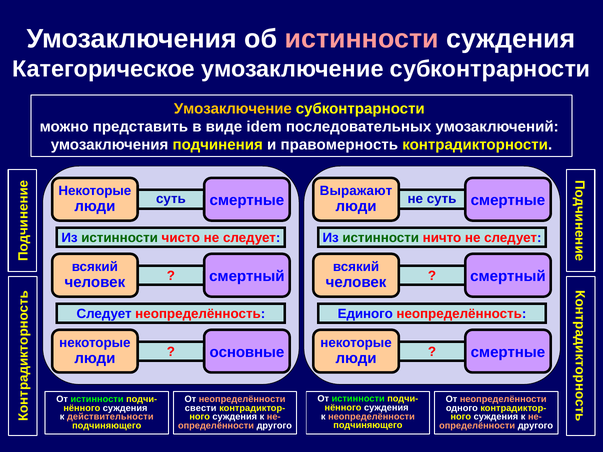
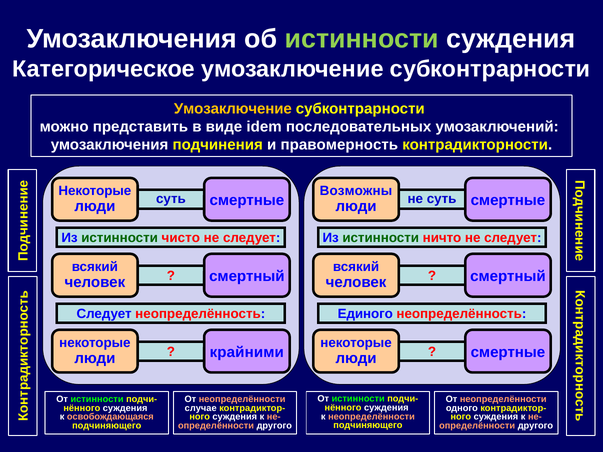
истинности at (362, 39) colour: pink -> light green
Выражают: Выражают -> Возможны
основные: основные -> крайними
свести: свести -> случае
действительности: действительности -> освобождающаяся
